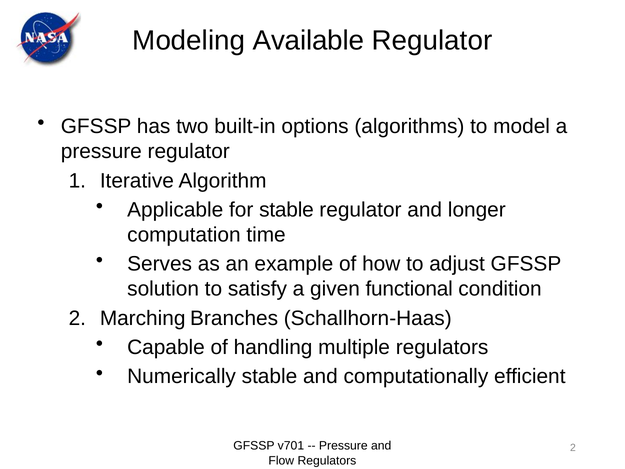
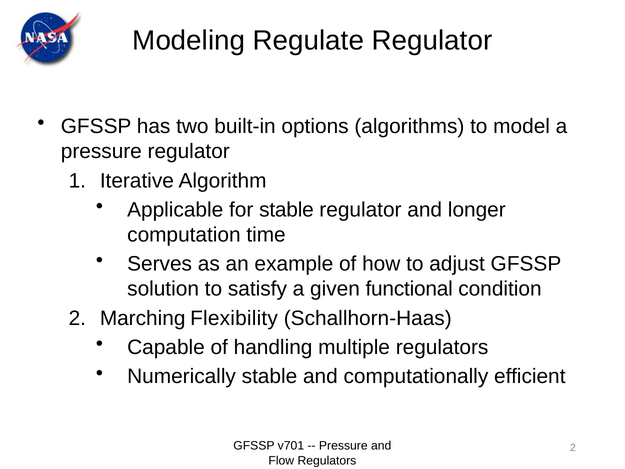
Available: Available -> Regulate
Branches: Branches -> Flexibility
